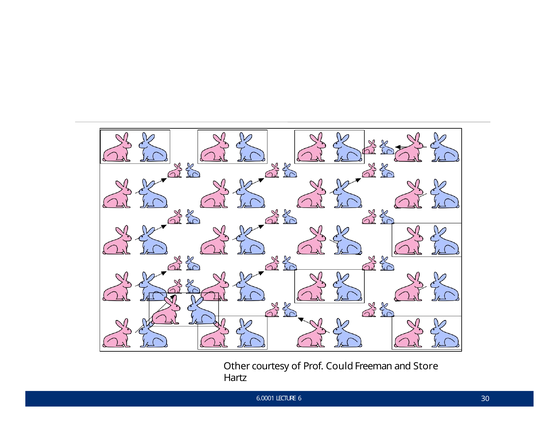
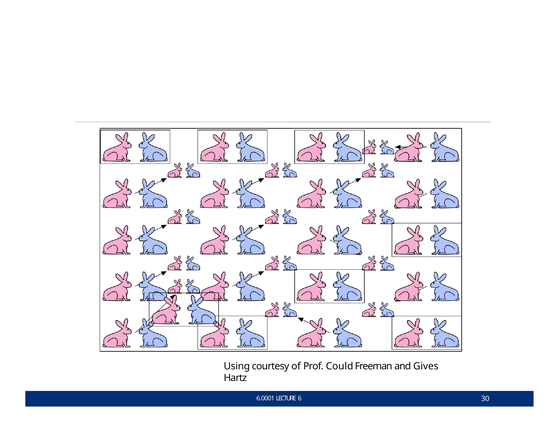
Other: Other -> Using
Store: Store -> Gives
